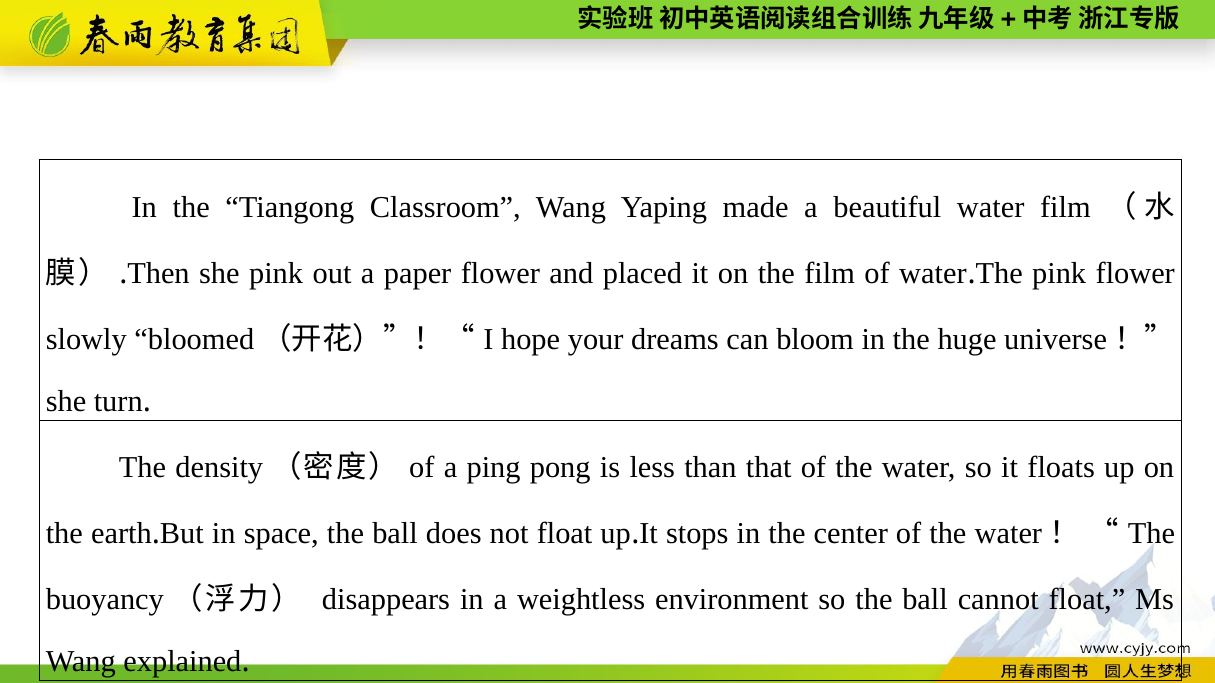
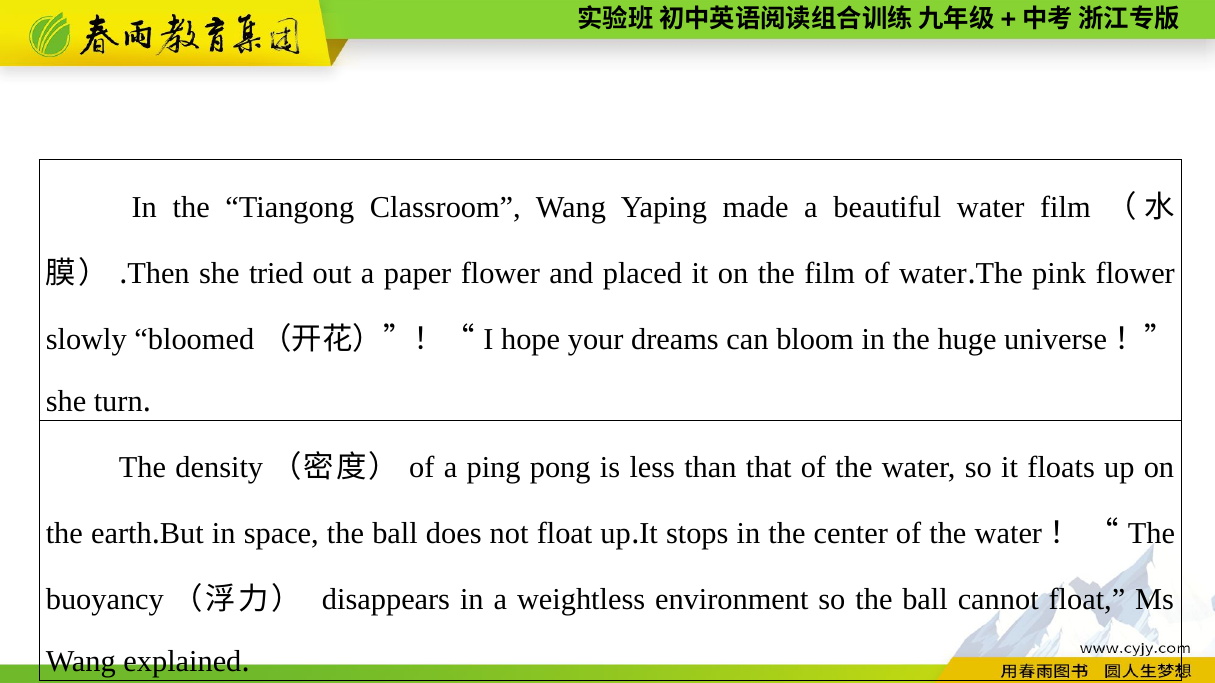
she pink: pink -> tried
